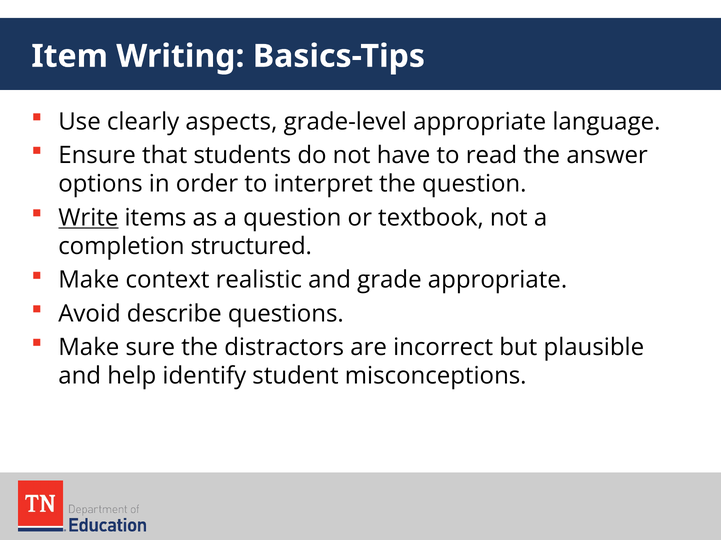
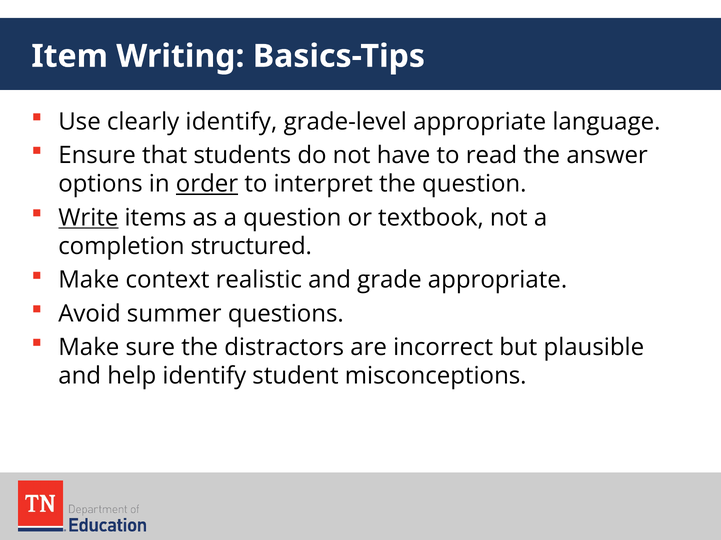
clearly aspects: aspects -> identify
order underline: none -> present
describe: describe -> summer
